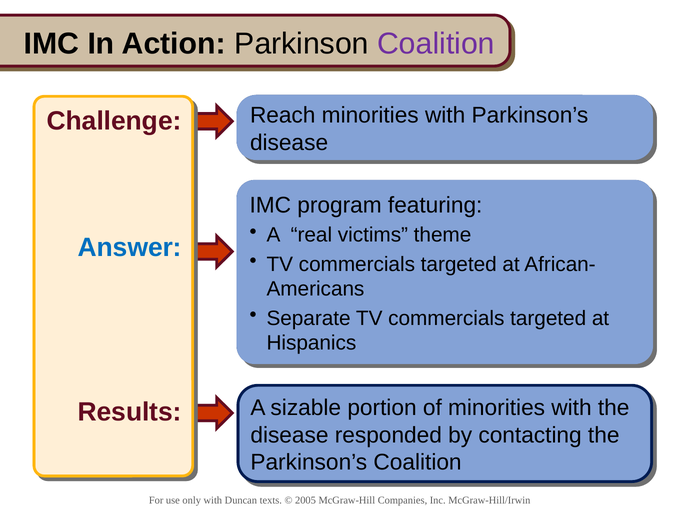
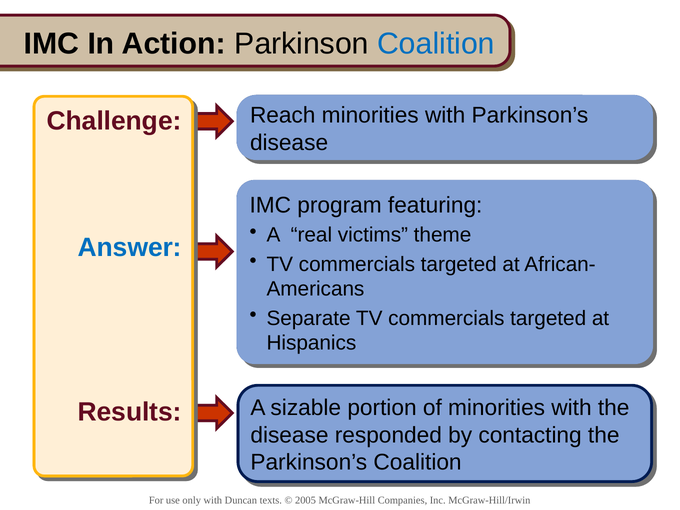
Coalition at (436, 44) colour: purple -> blue
